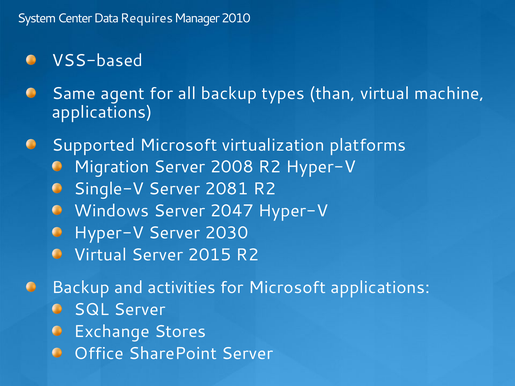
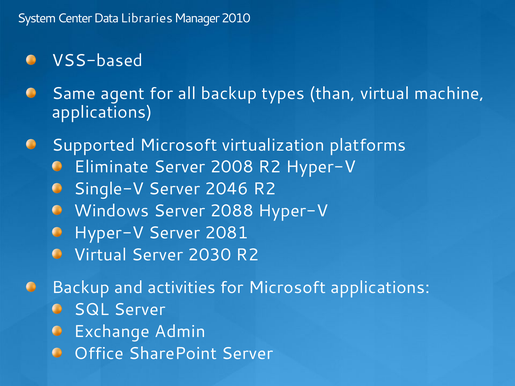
Requires: Requires -> Libraries
Migration: Migration -> Eliminate
2081: 2081 -> 2046
2047: 2047 -> 2088
2030: 2030 -> 2081
2015: 2015 -> 2030
Stores: Stores -> Admin
